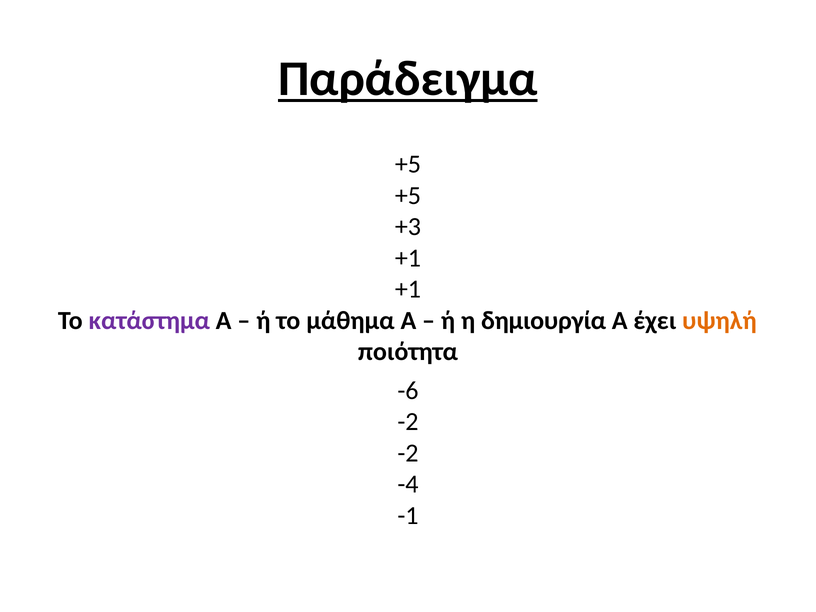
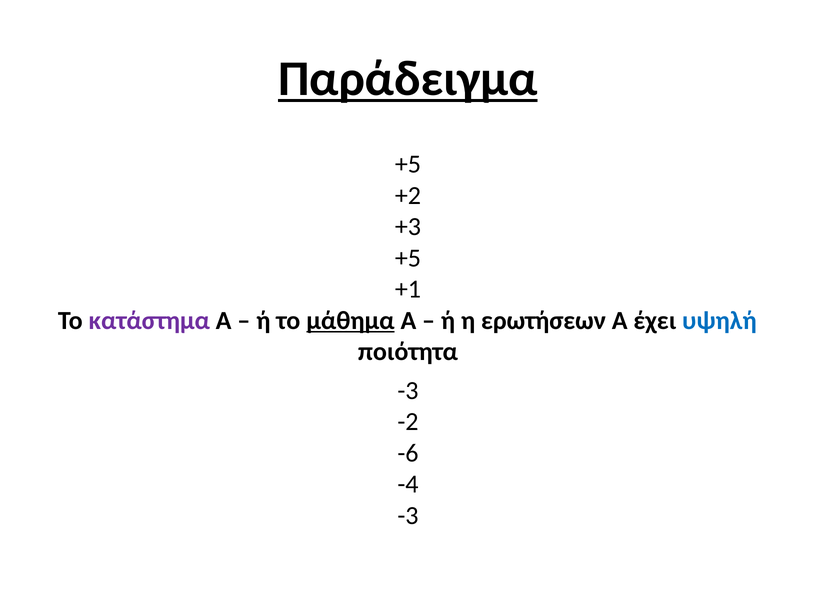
+5 at (408, 196): +5 -> +2
+1 at (408, 258): +1 -> +5
μάθημα underline: none -> present
δημιουργία: δημιουργία -> ερωτήσεων
υψηλή colour: orange -> blue
-6 at (408, 390): -6 -> -3
-2 at (408, 453): -2 -> -6
-1 at (408, 515): -1 -> -3
